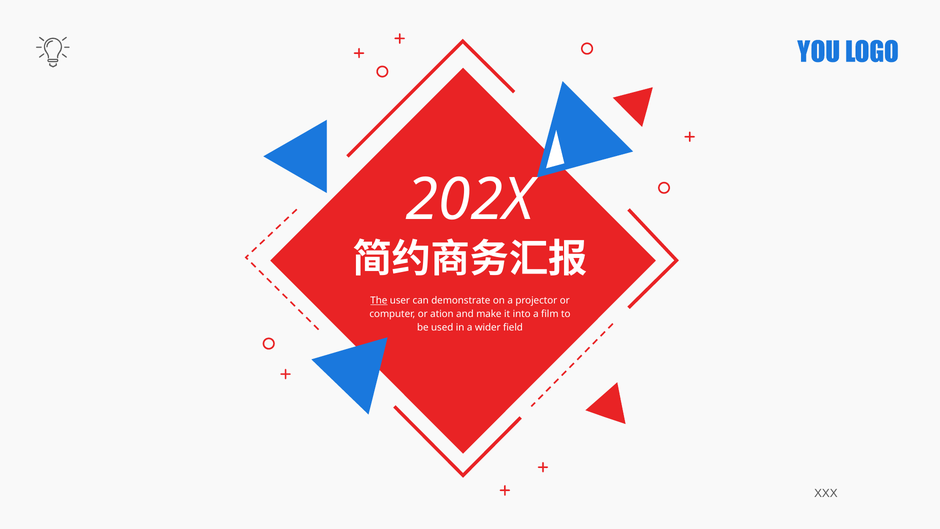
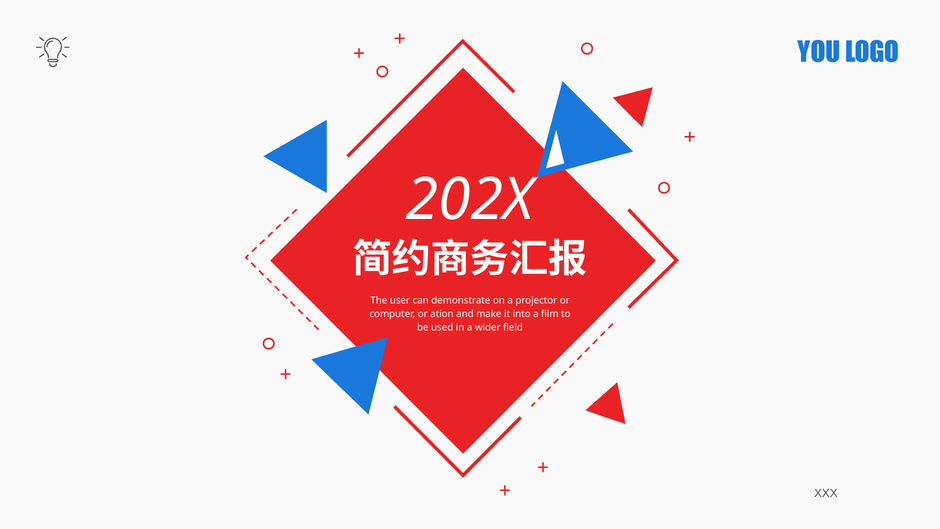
The underline: present -> none
